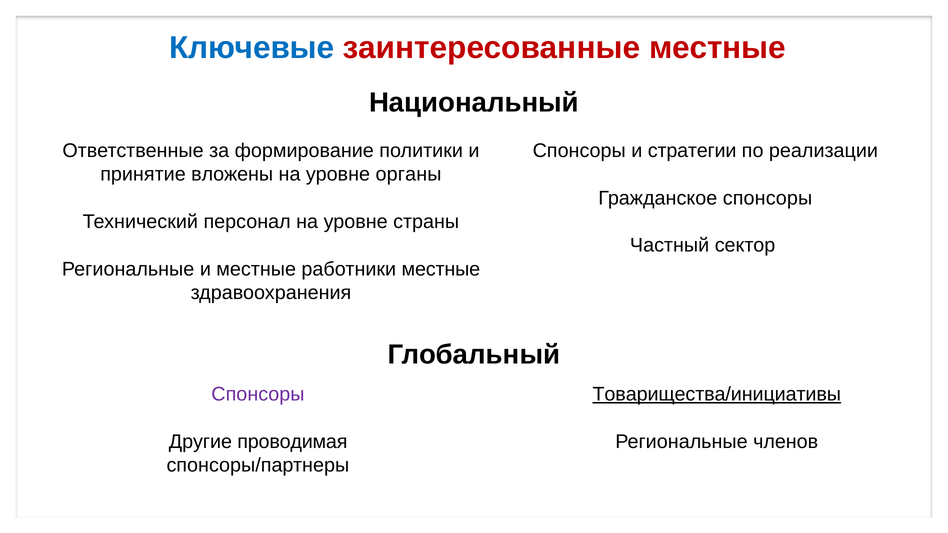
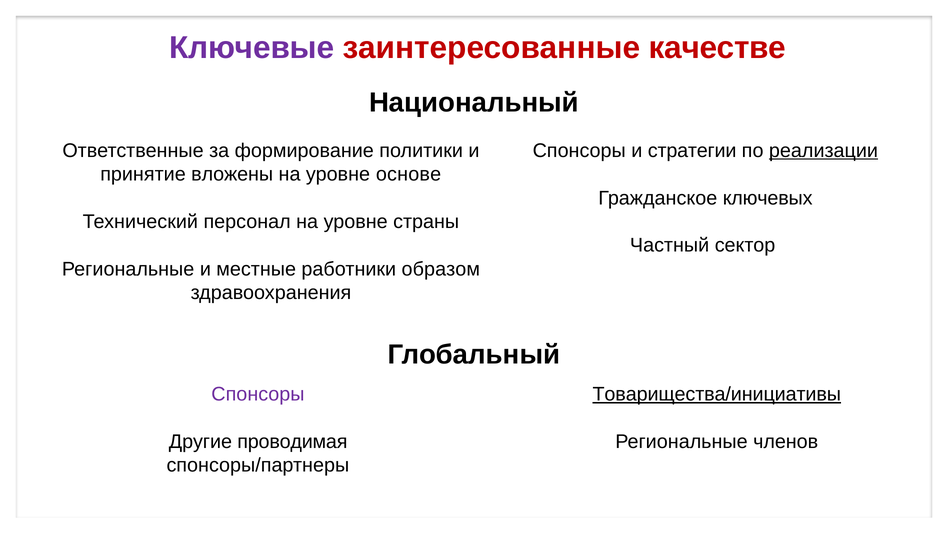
Ключевые colour: blue -> purple
заинтересованные местные: местные -> качестве
реализации underline: none -> present
органы: органы -> основе
Гражданское спонсоры: спонсоры -> ключевых
работники местные: местные -> образом
